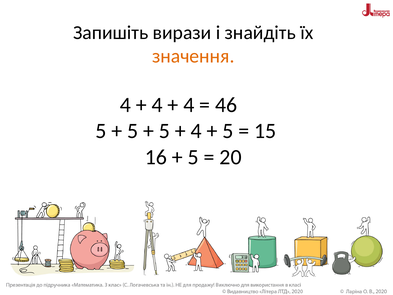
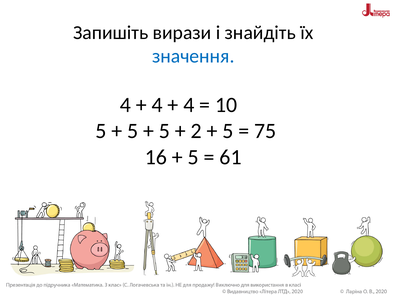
значення colour: orange -> blue
46: 46 -> 10
4 at (196, 131): 4 -> 2
15: 15 -> 75
20: 20 -> 61
